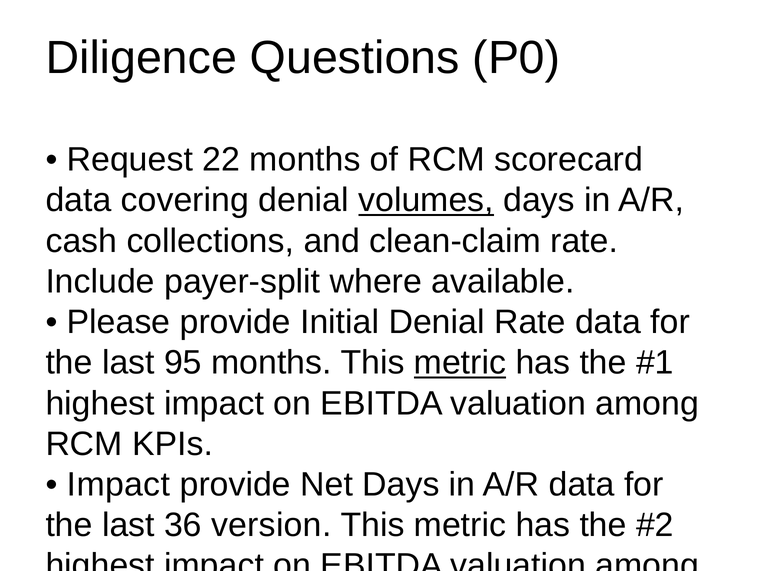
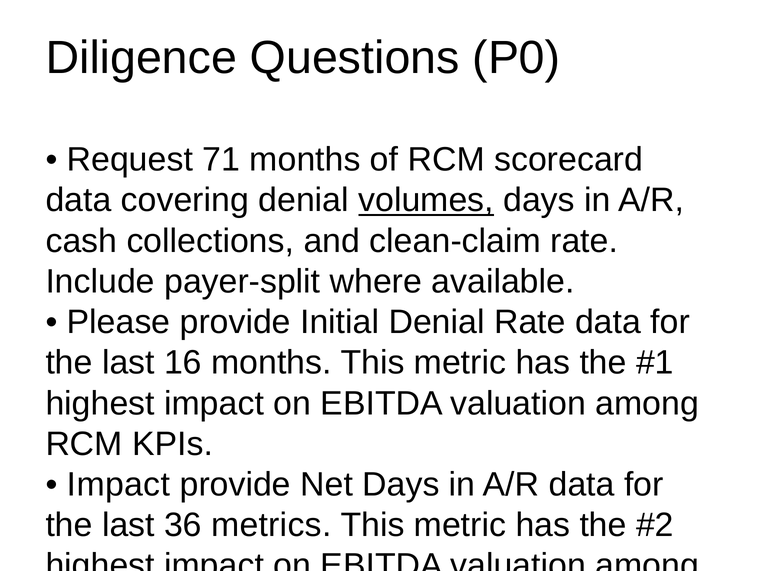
22: 22 -> 71
95: 95 -> 16
metric at (460, 363) underline: present -> none
version: version -> metrics
